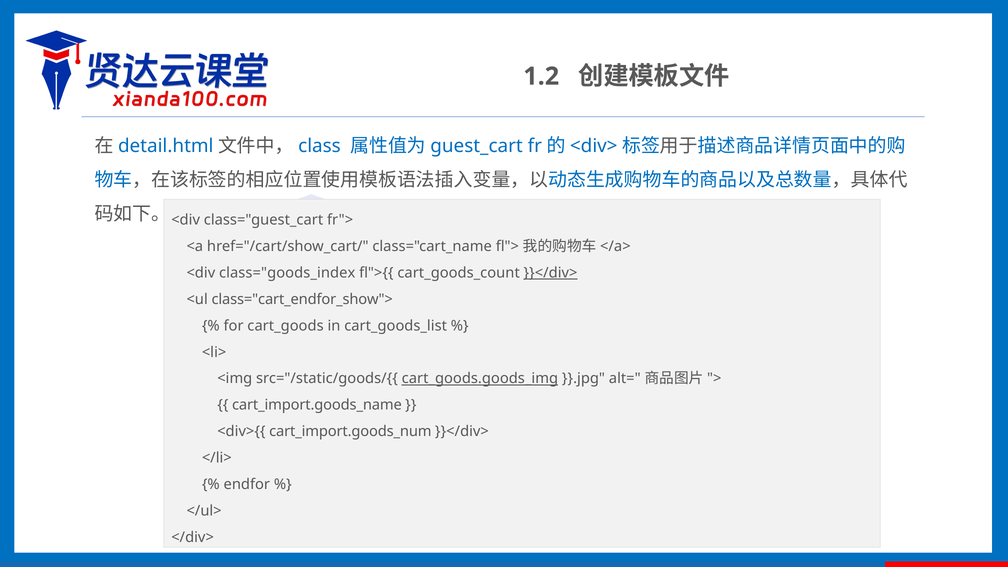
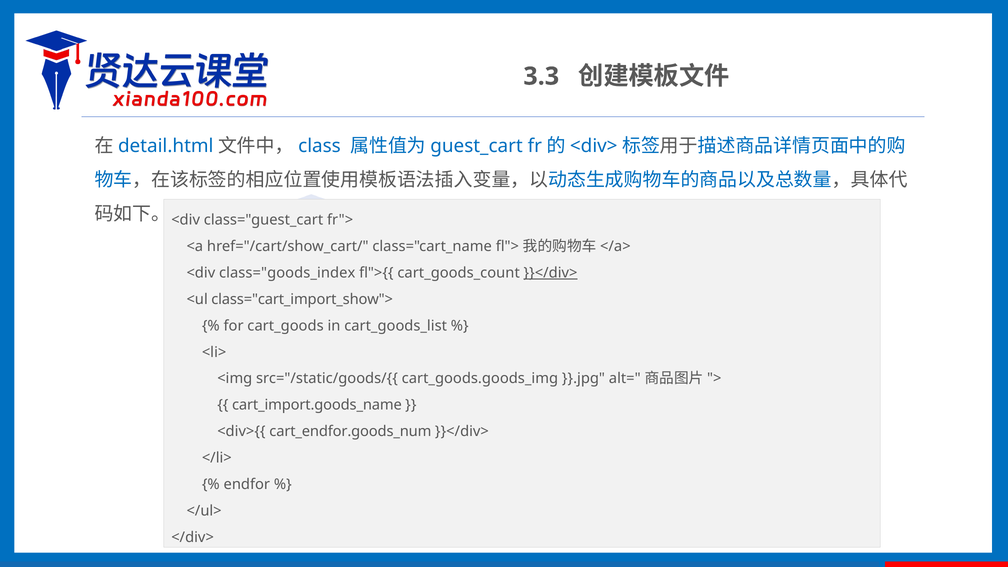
1.2: 1.2 -> 3.3
class="cart_endfor_show">: class="cart_endfor_show"> -> class="cart_import_show">
cart_goods.goods_img underline: present -> none
cart_import.goods_num: cart_import.goods_num -> cart_endfor.goods_num
